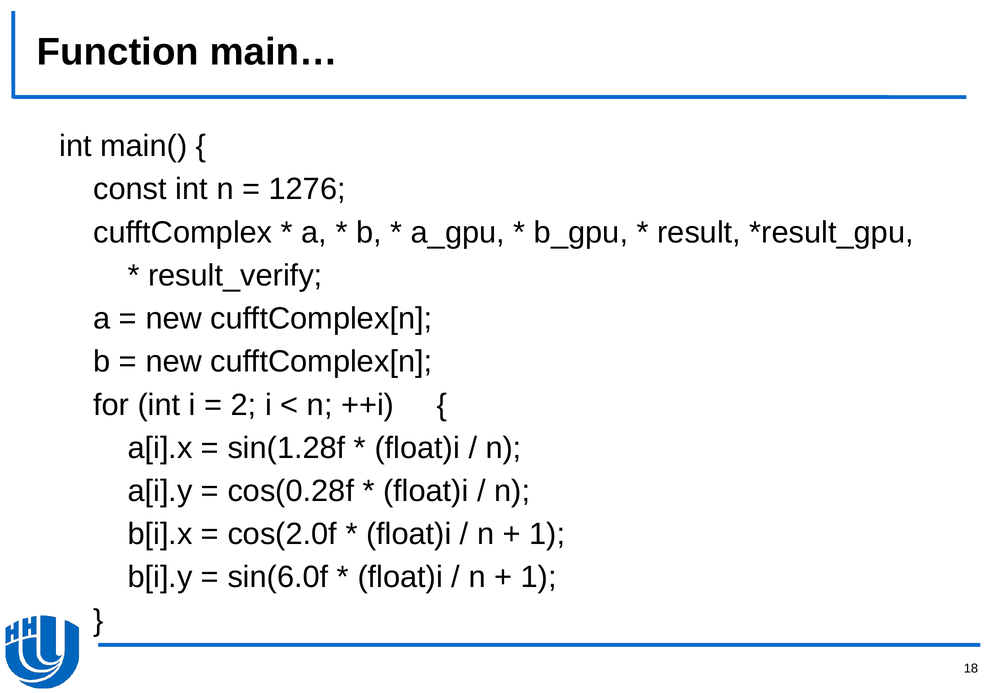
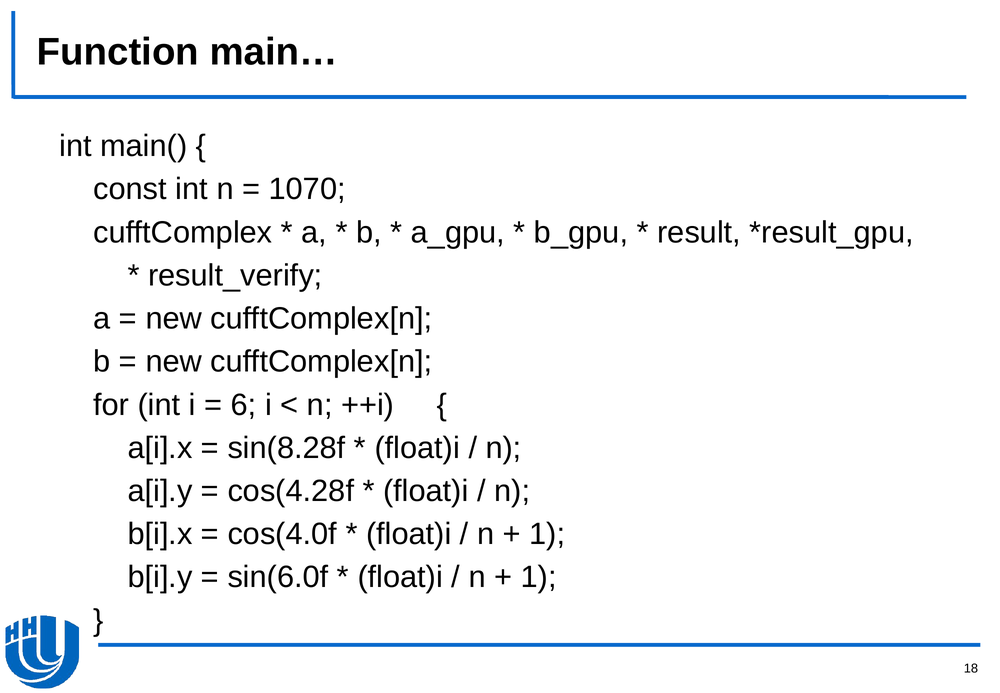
1276: 1276 -> 1070
2: 2 -> 6
sin(1.28f: sin(1.28f -> sin(8.28f
cos(0.28f: cos(0.28f -> cos(4.28f
cos(2.0f: cos(2.0f -> cos(4.0f
